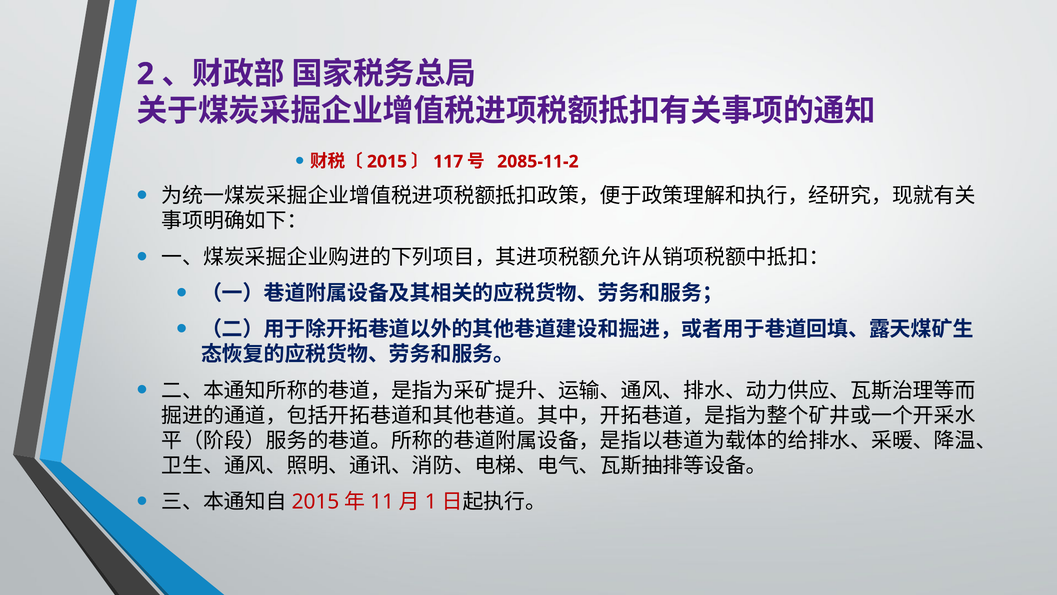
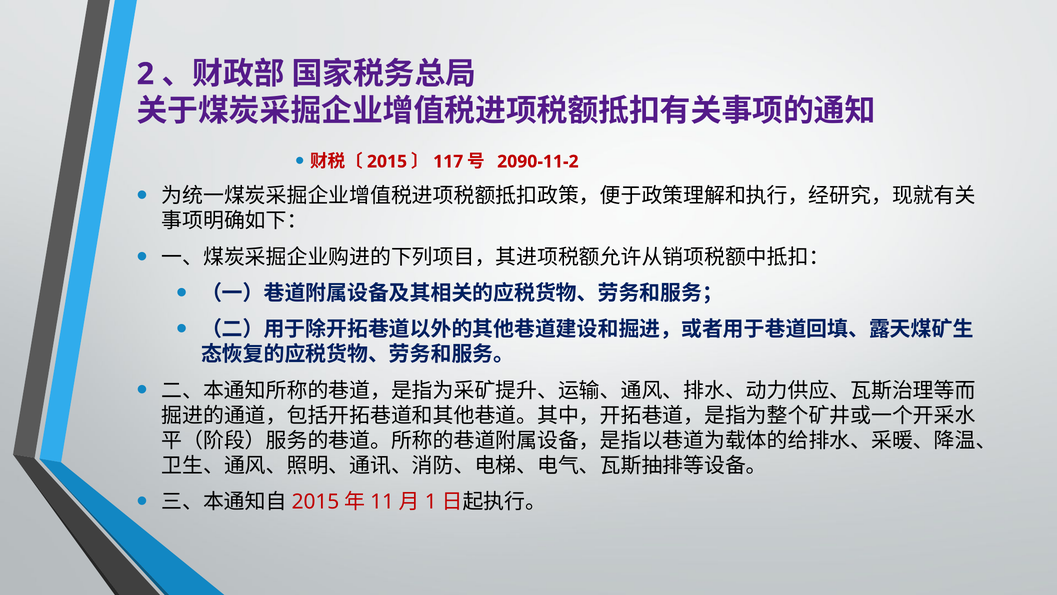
2085-11-2: 2085-11-2 -> 2090-11-2
